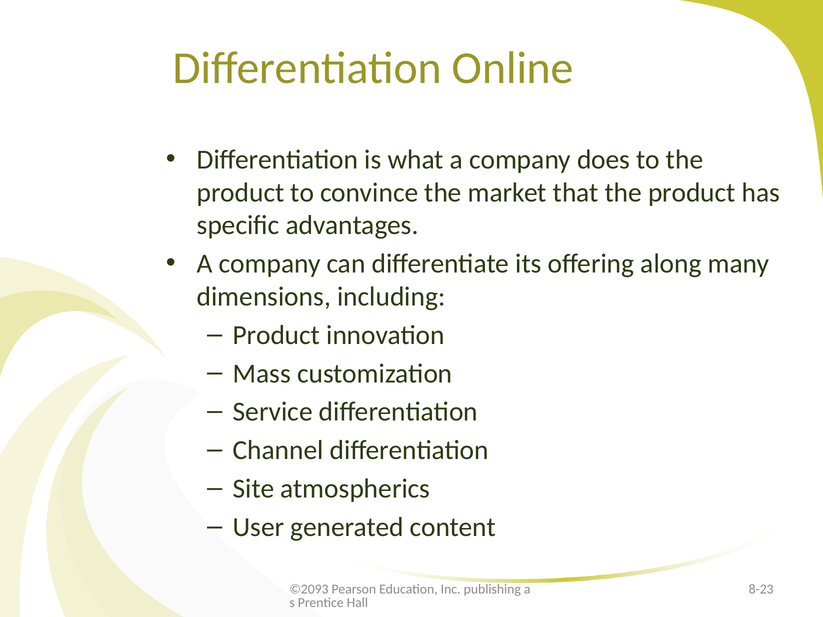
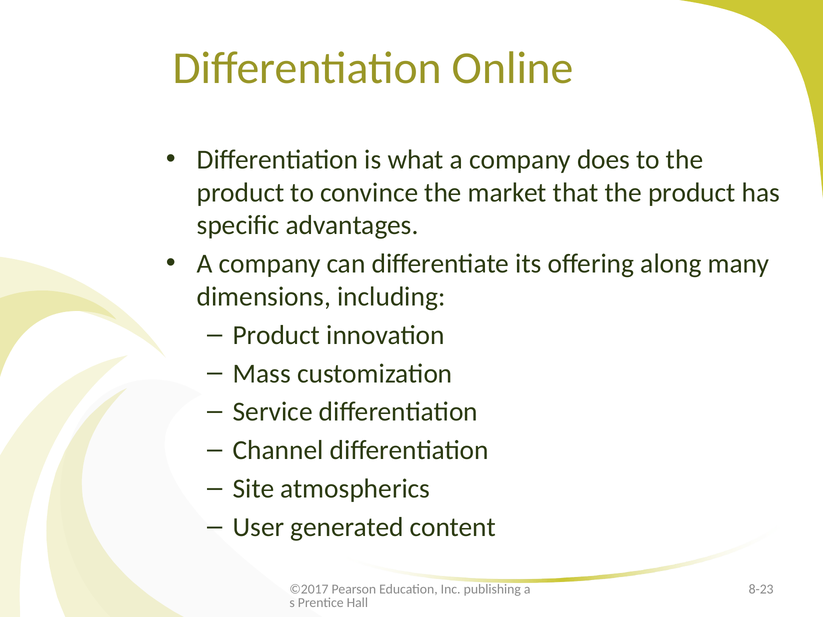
©2093: ©2093 -> ©2017
